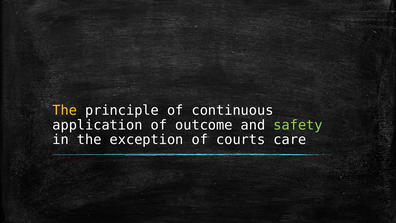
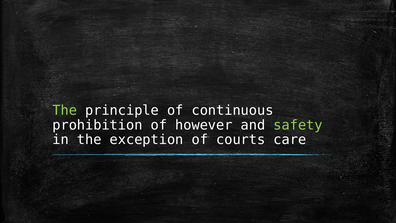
The at (65, 110) colour: yellow -> light green
application: application -> prohibition
outcome: outcome -> however
